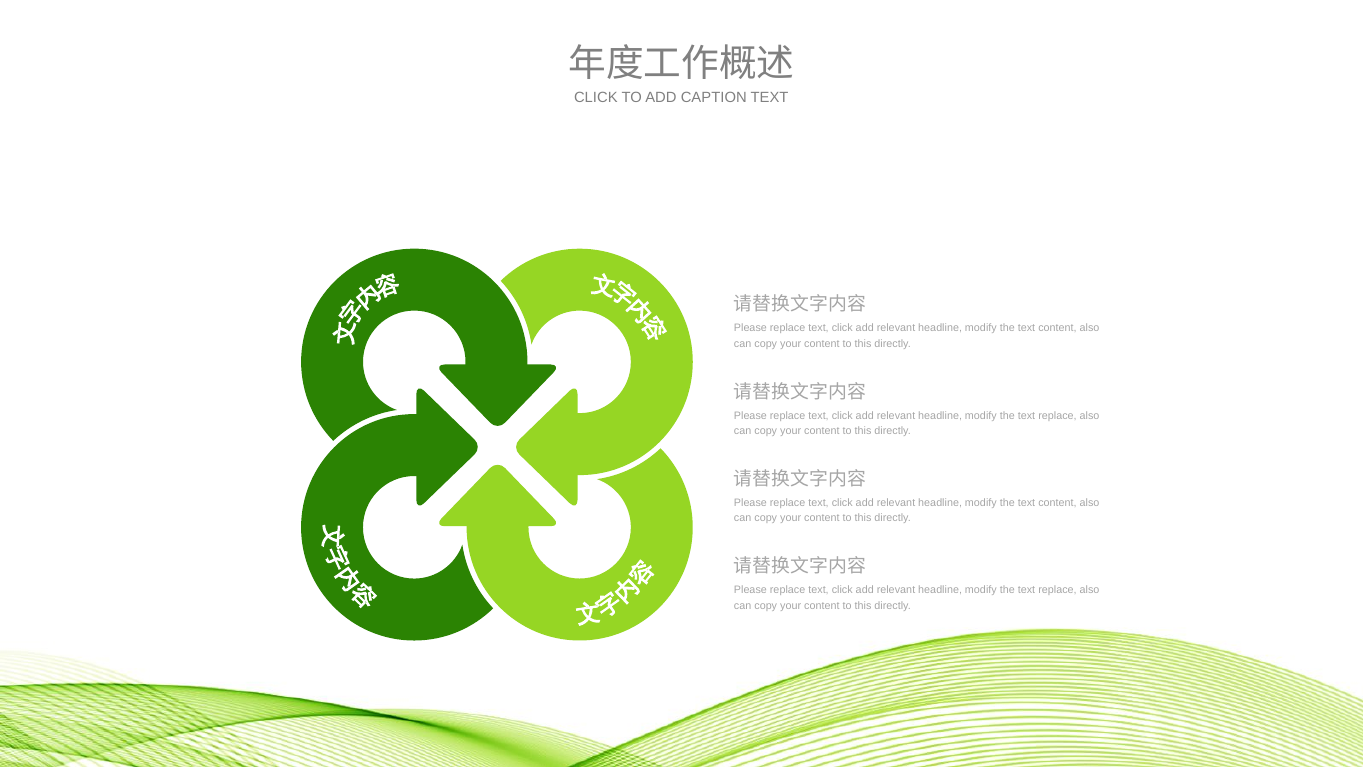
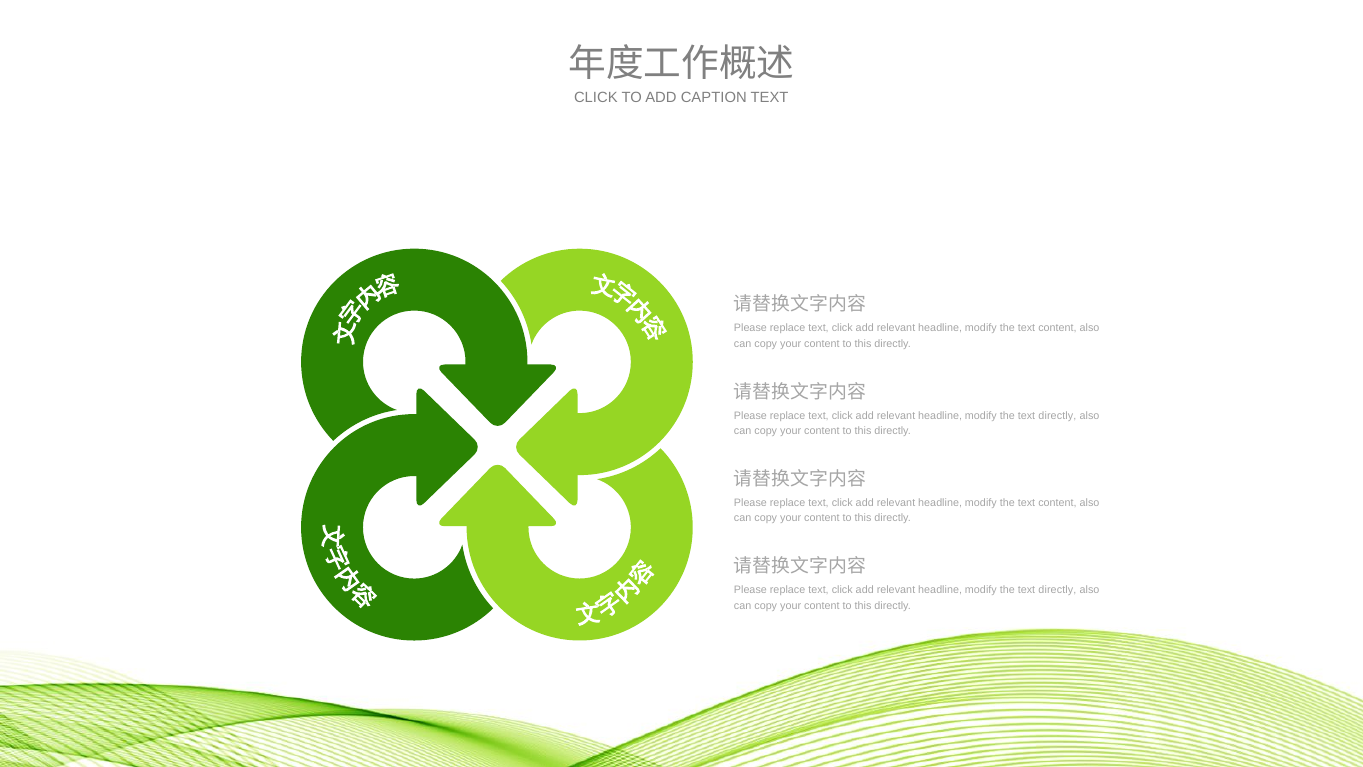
replace at (1057, 415): replace -> directly
replace at (1057, 590): replace -> directly
